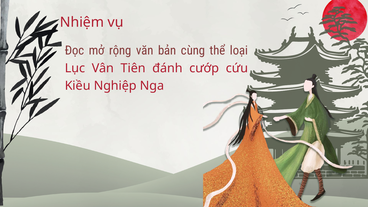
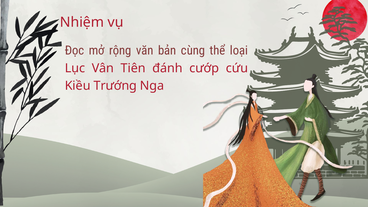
Nghiệp: Nghiệp -> Trướng
